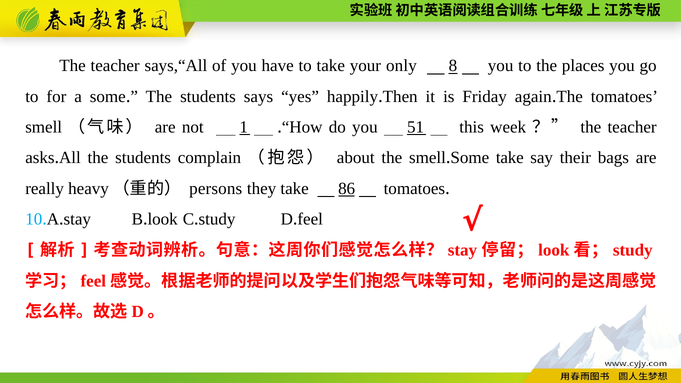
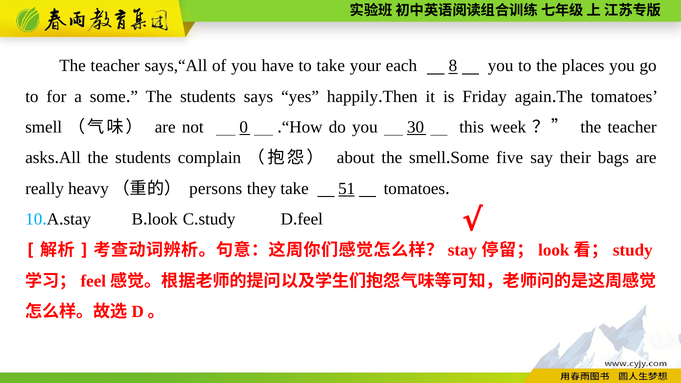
only: only -> each
1: 1 -> 0
51: 51 -> 30
take at (510, 158): take -> five
86: 86 -> 51
